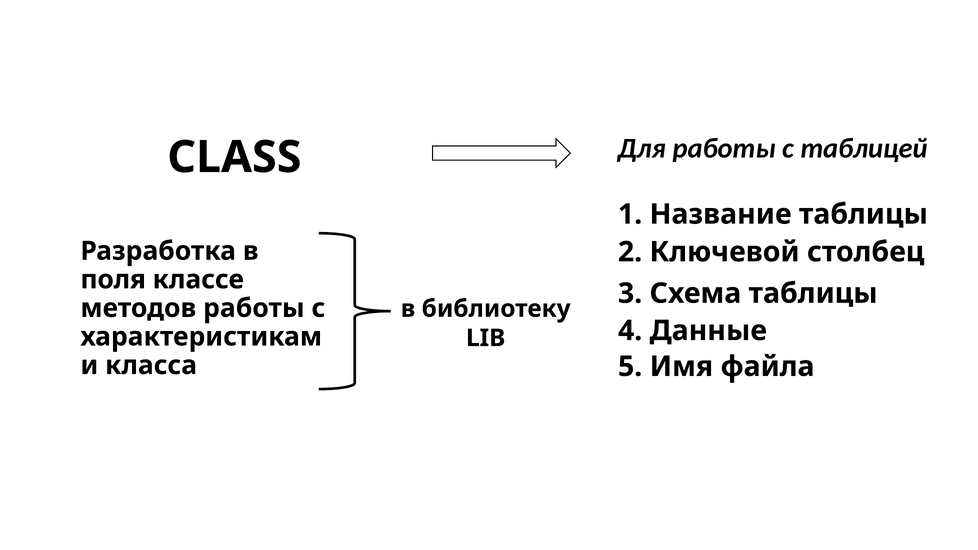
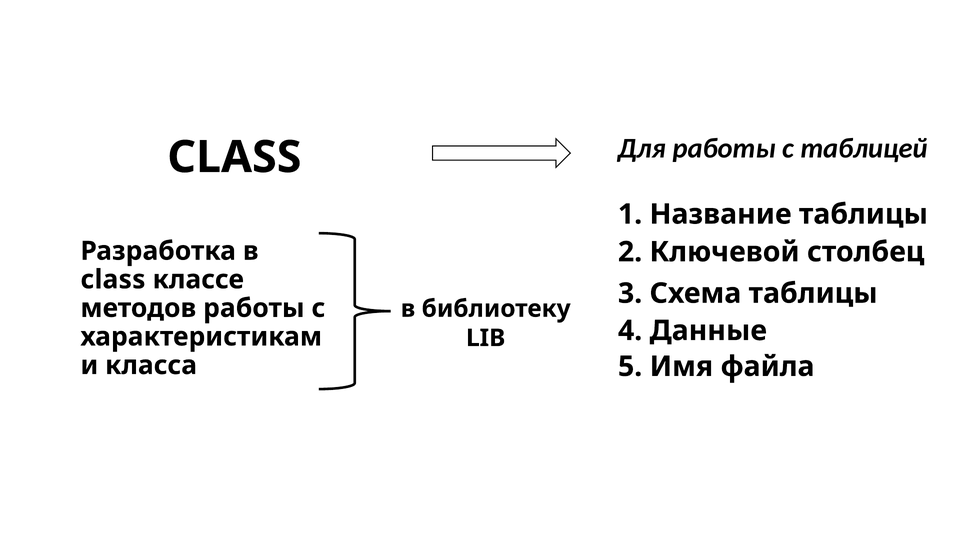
поля at (113, 280): поля -> class
